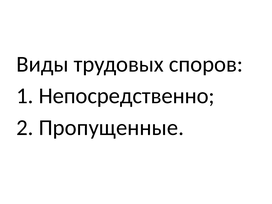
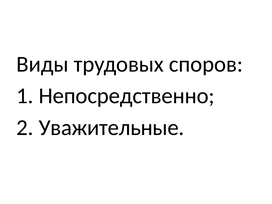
Пропущенные: Пропущенные -> Уважительные
